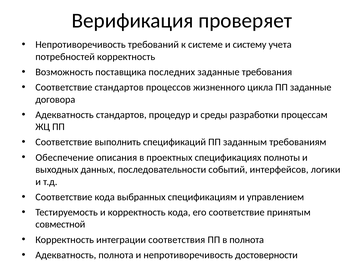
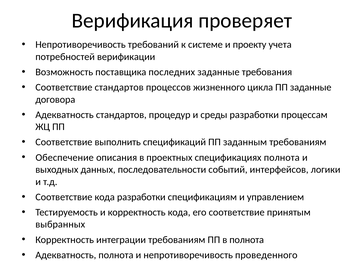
систему: систему -> проекту
потребностей корректность: корректность -> верификации
спецификациях полноты: полноты -> полнота
кода выбранных: выбранных -> разработки
совместной: совместной -> выбранных
интеграции соответствия: соответствия -> требованиям
достоверности: достоверности -> проведенного
